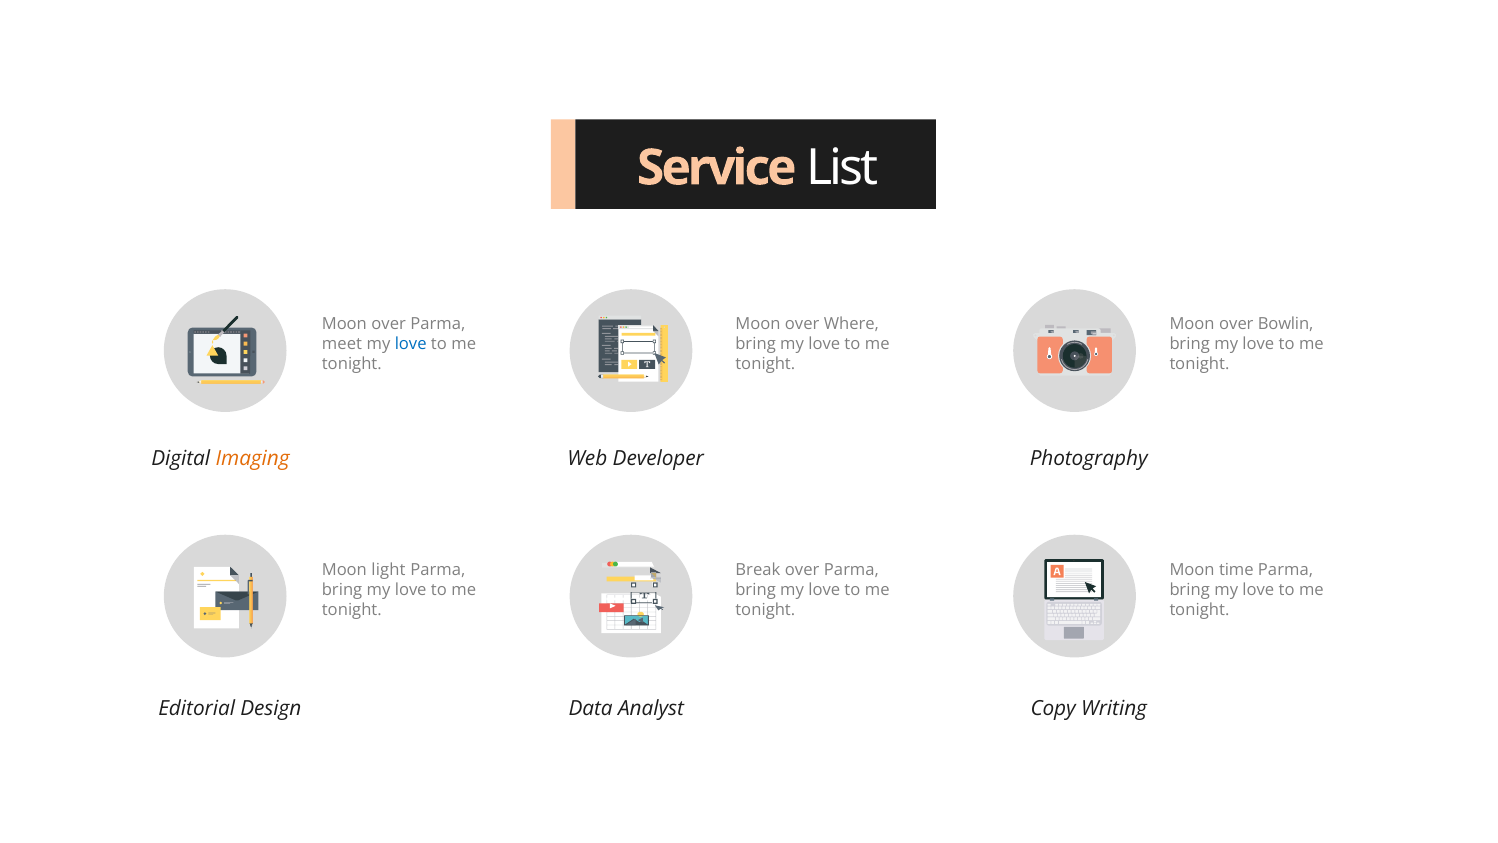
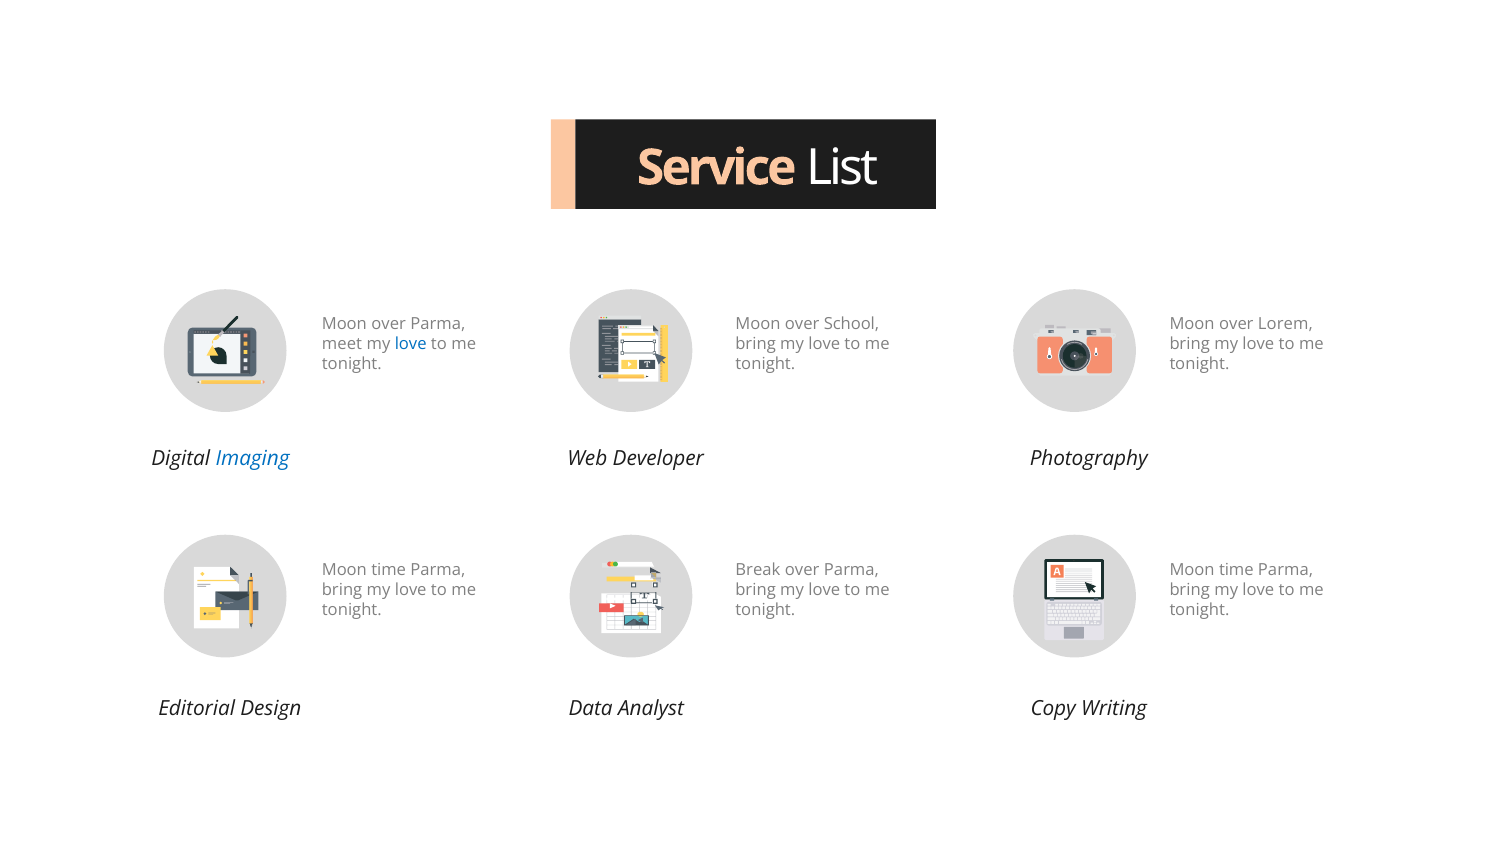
Where: Where -> School
Bowlin: Bowlin -> Lorem
Imaging colour: orange -> blue
light at (389, 569): light -> time
